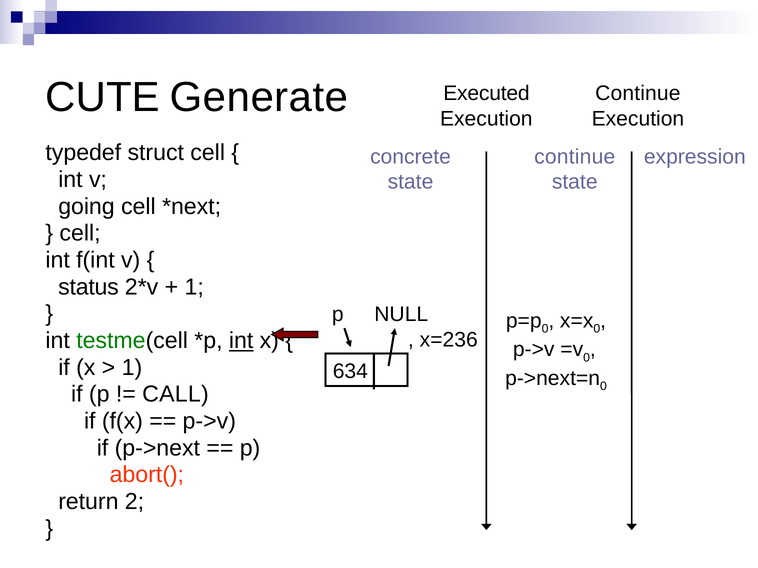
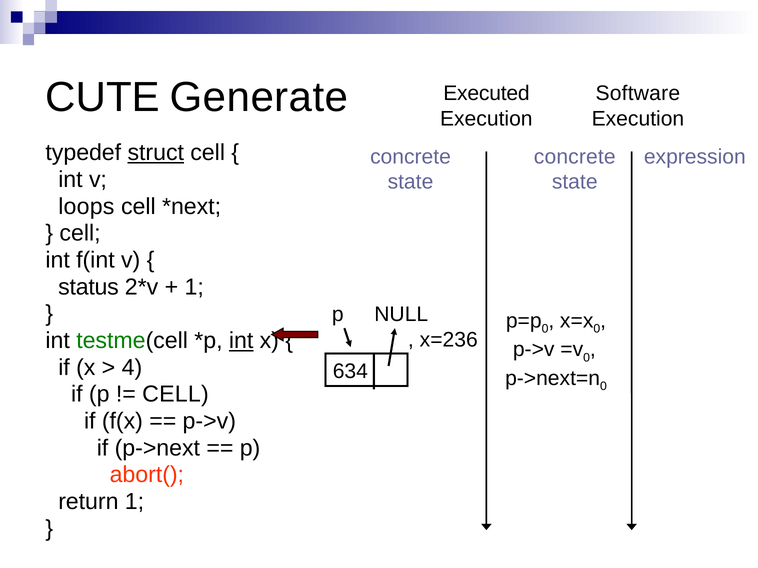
Continue at (638, 94): Continue -> Software
struct underline: none -> present
continue at (575, 157): continue -> concrete
going: going -> loops
1 at (132, 368): 1 -> 4
CALL at (175, 395): CALL -> CELL
return 2: 2 -> 1
